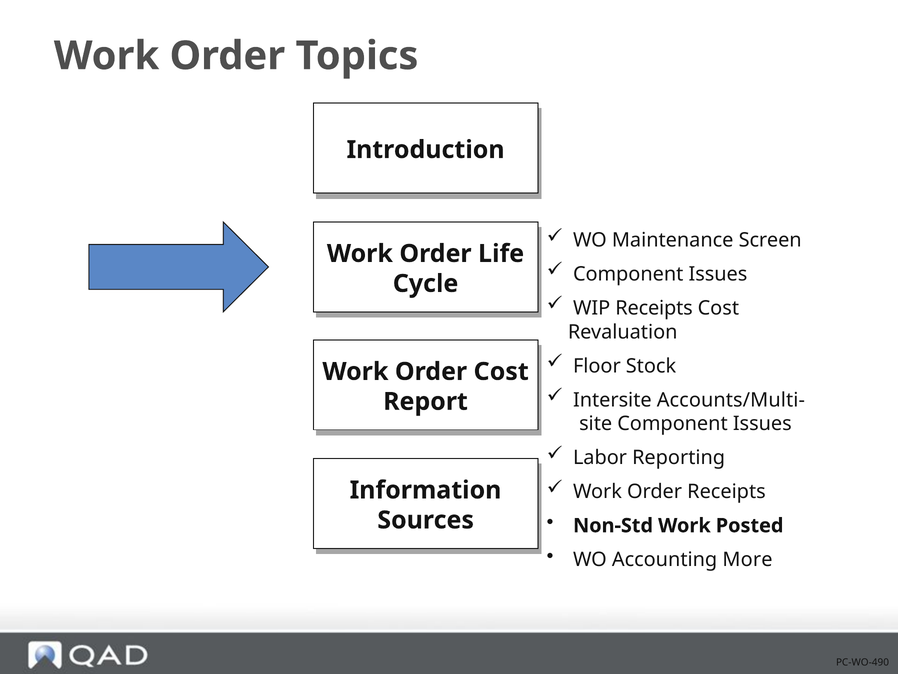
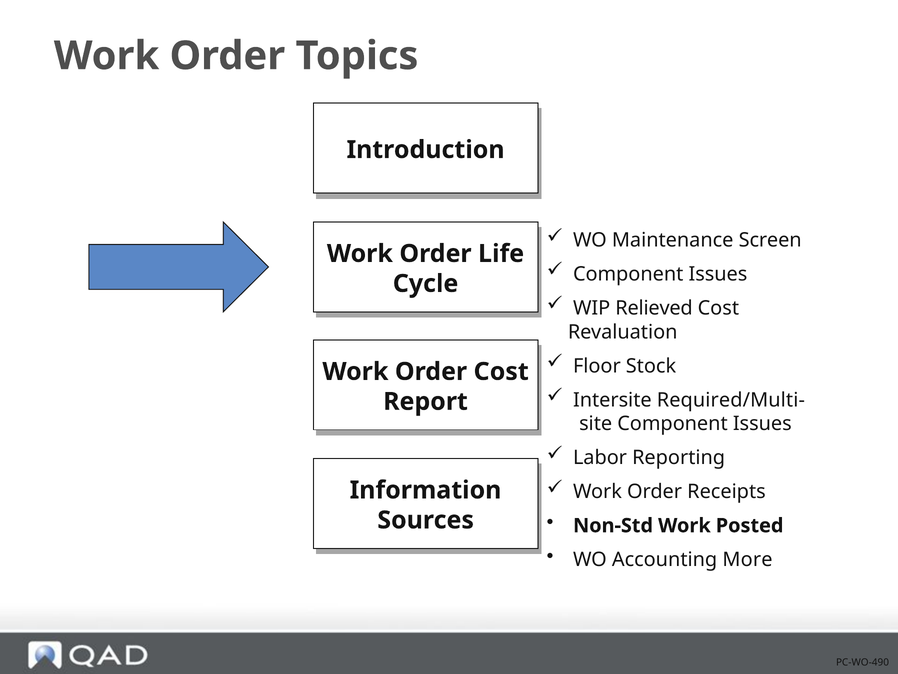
WIP Receipts: Receipts -> Relieved
Accounts/Multi-: Accounts/Multi- -> Required/Multi-
